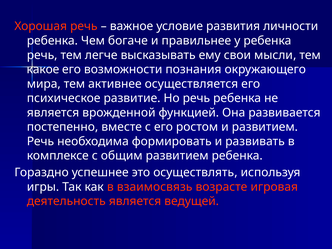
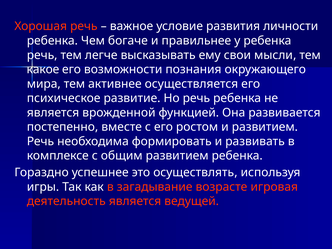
взаимосвязь: взаимосвязь -> загадывание
